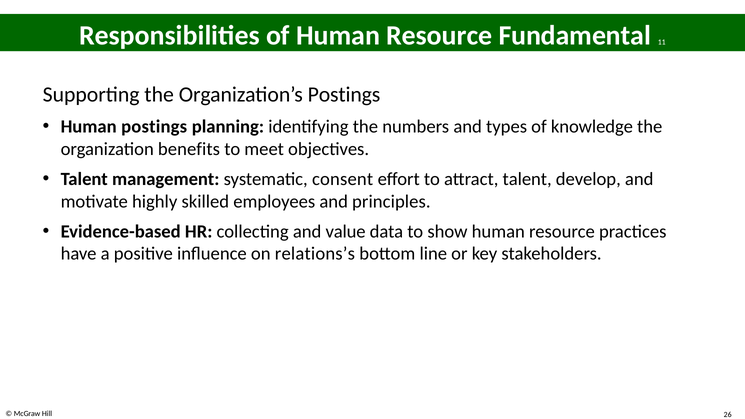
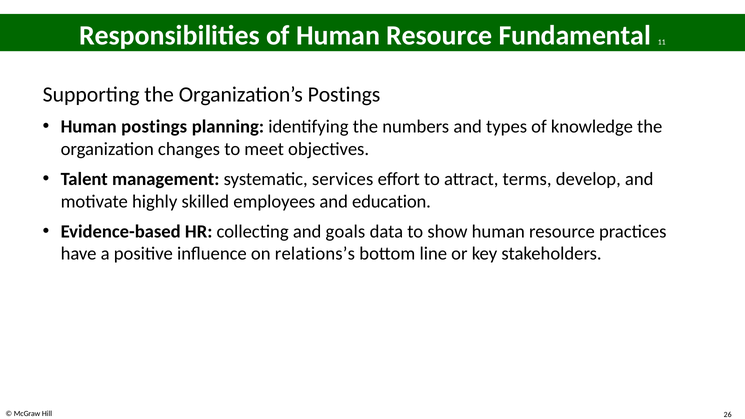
benefits: benefits -> changes
consent: consent -> services
attract talent: talent -> terms
principles: principles -> education
value: value -> goals
